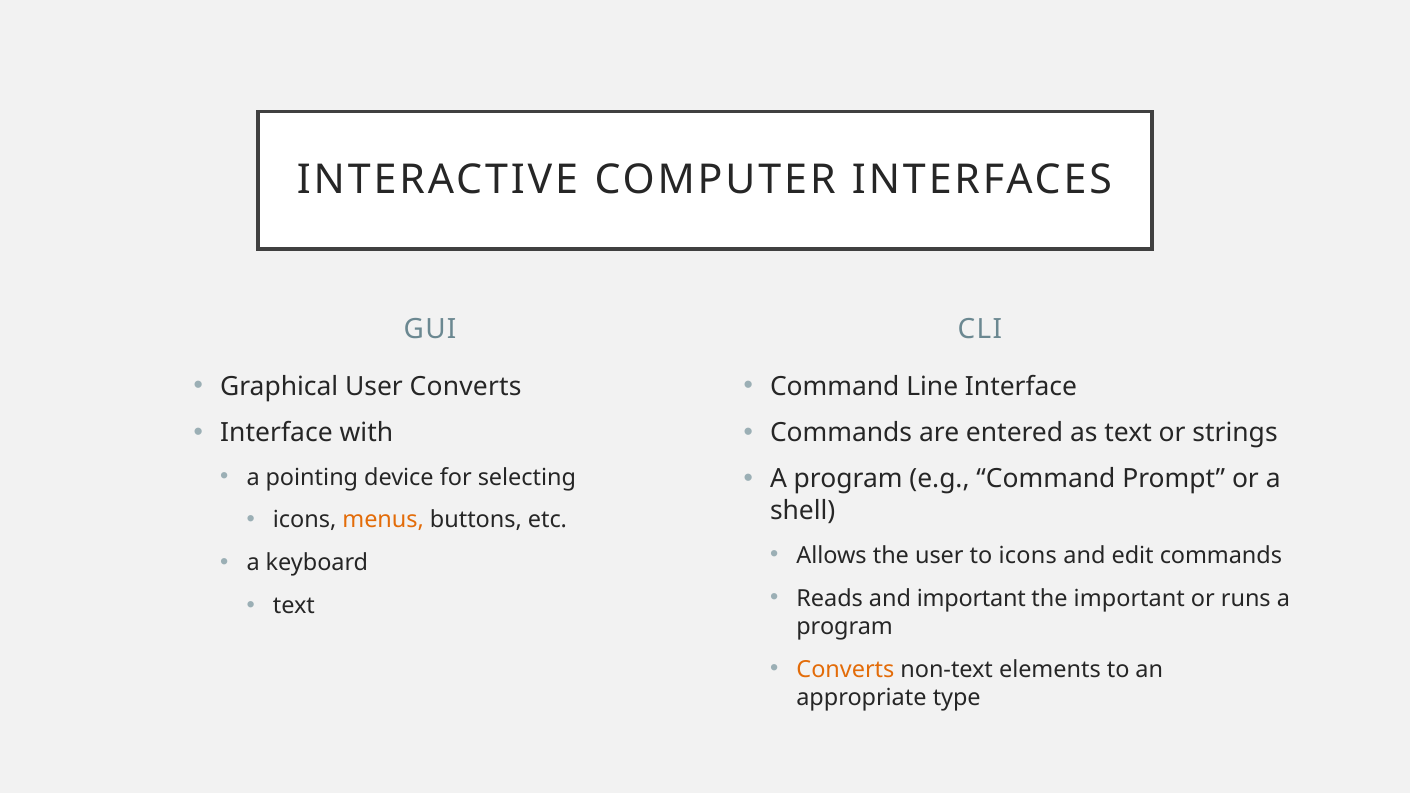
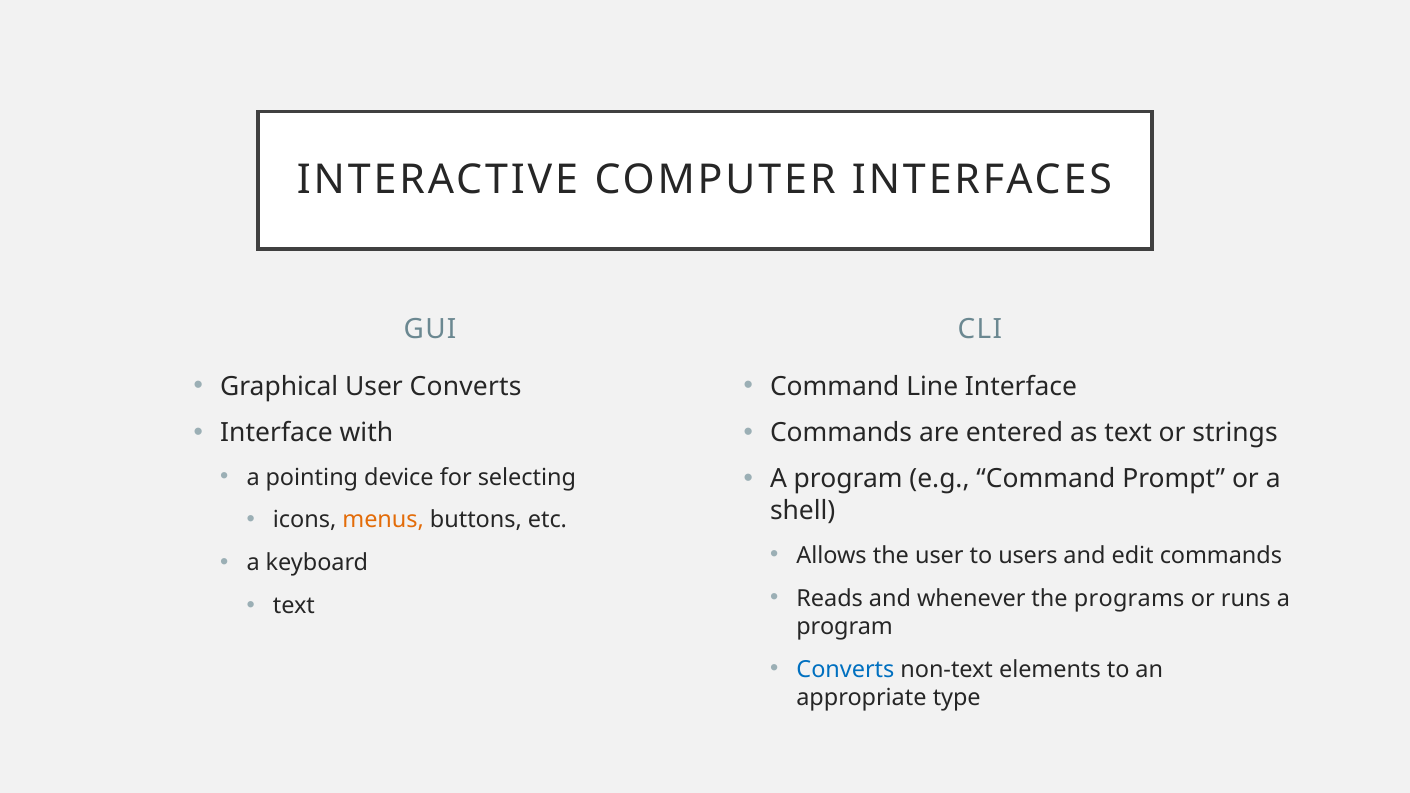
to icons: icons -> users
and important: important -> whenever
the important: important -> programs
Converts at (845, 669) colour: orange -> blue
